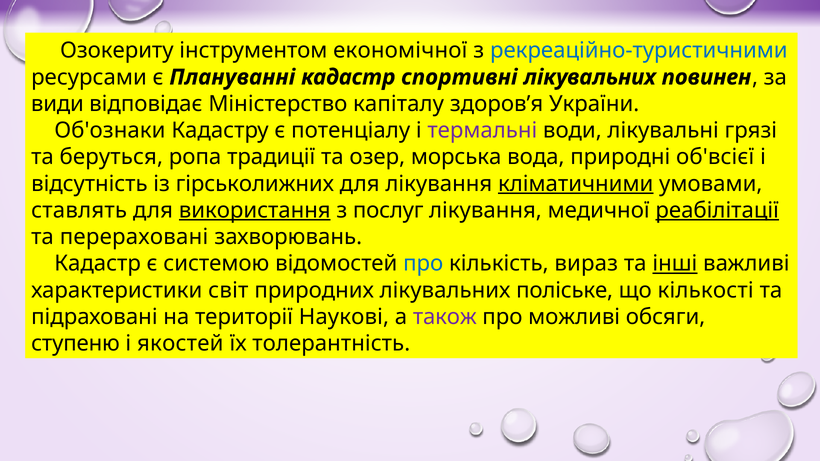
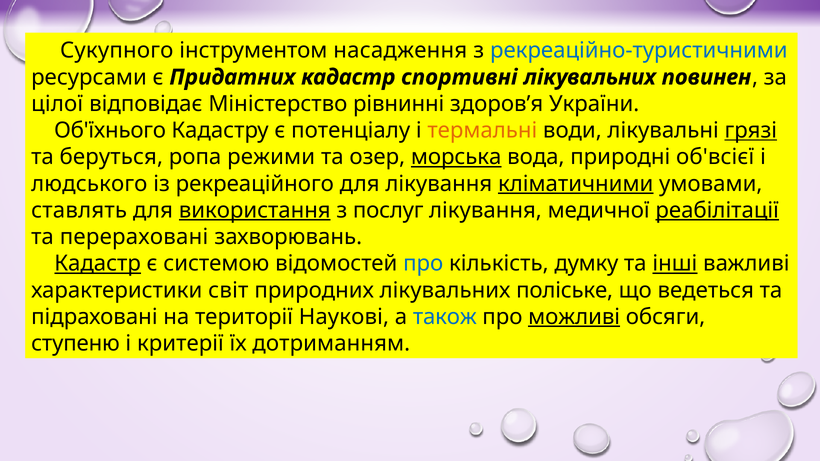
Озокериту: Озокериту -> Сукупного
економічної: економічної -> насадження
Плануванні: Плануванні -> Придатних
види: види -> цілої
капіталу: капіталу -> рівнинні
Об'ознаки: Об'ознаки -> Об'їхнього
термальні colour: purple -> orange
грязі underline: none -> present
традиції: традиції -> режими
морська underline: none -> present
відсутність: відсутність -> людського
гірськолижних: гірськолижних -> рекреаційного
Кадастр at (98, 264) underline: none -> present
вираз: вираз -> думку
кількості: кількості -> ведеться
також colour: purple -> blue
можливі underline: none -> present
якостей: якостей -> критерії
толерантність: толерантність -> дотриманням
